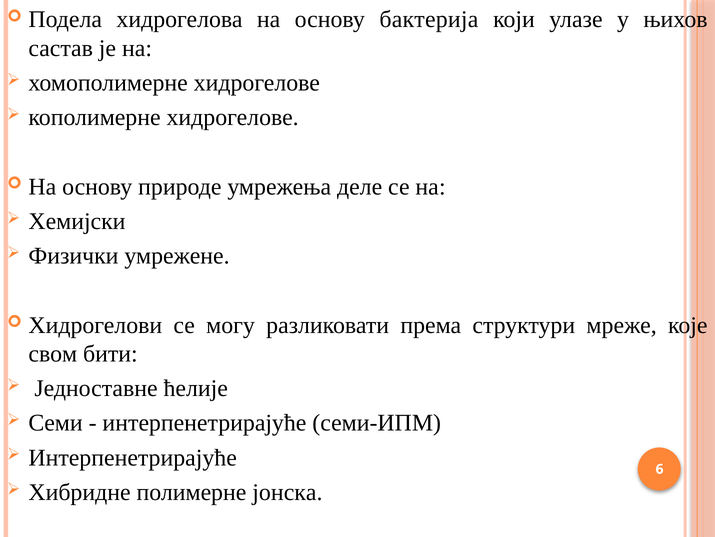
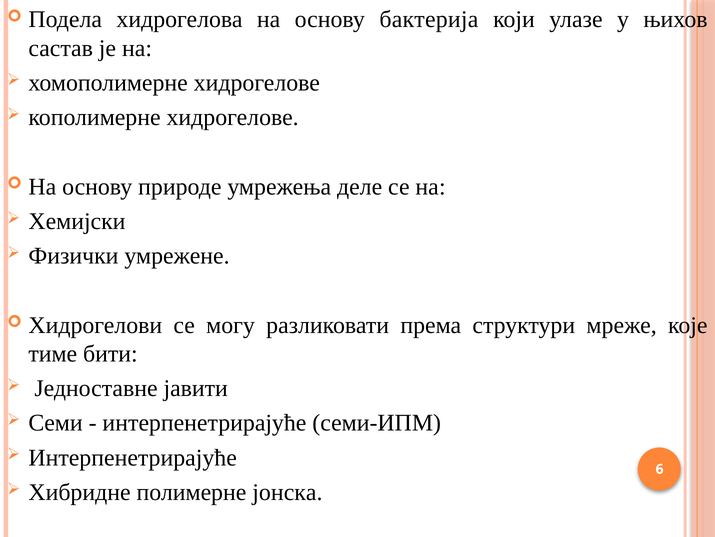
свом: свом -> тиме
ћелије: ћелије -> јавити
